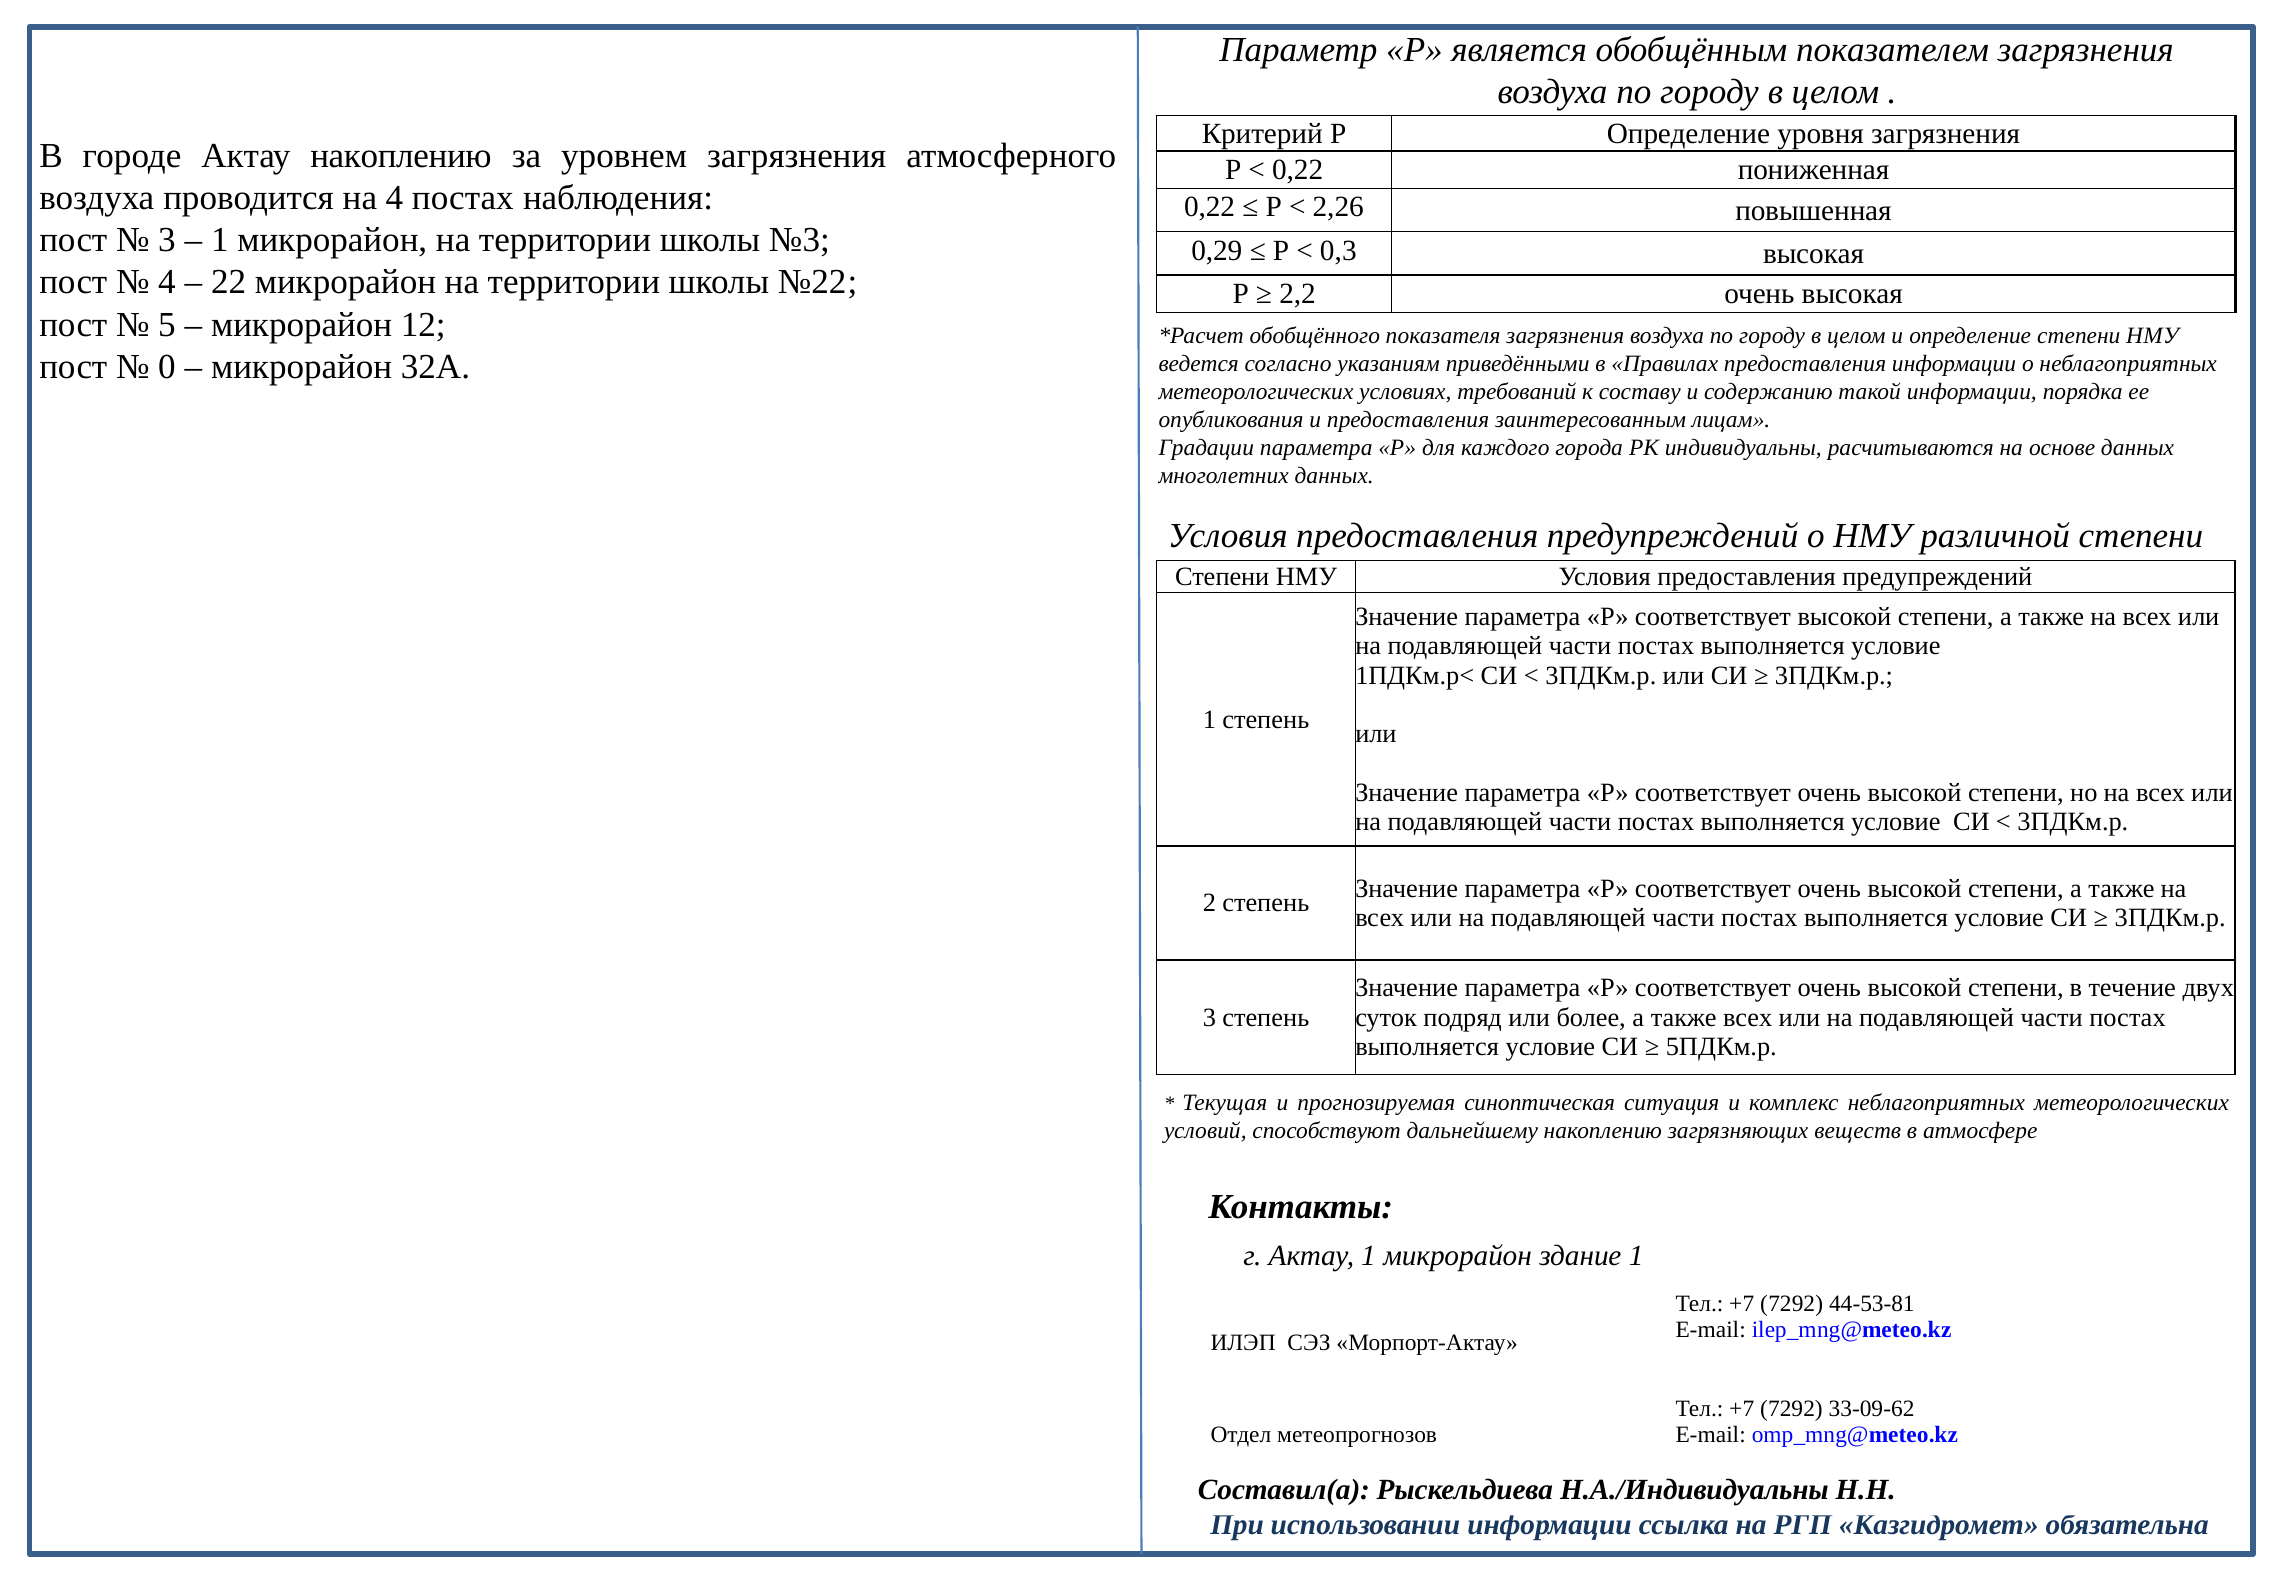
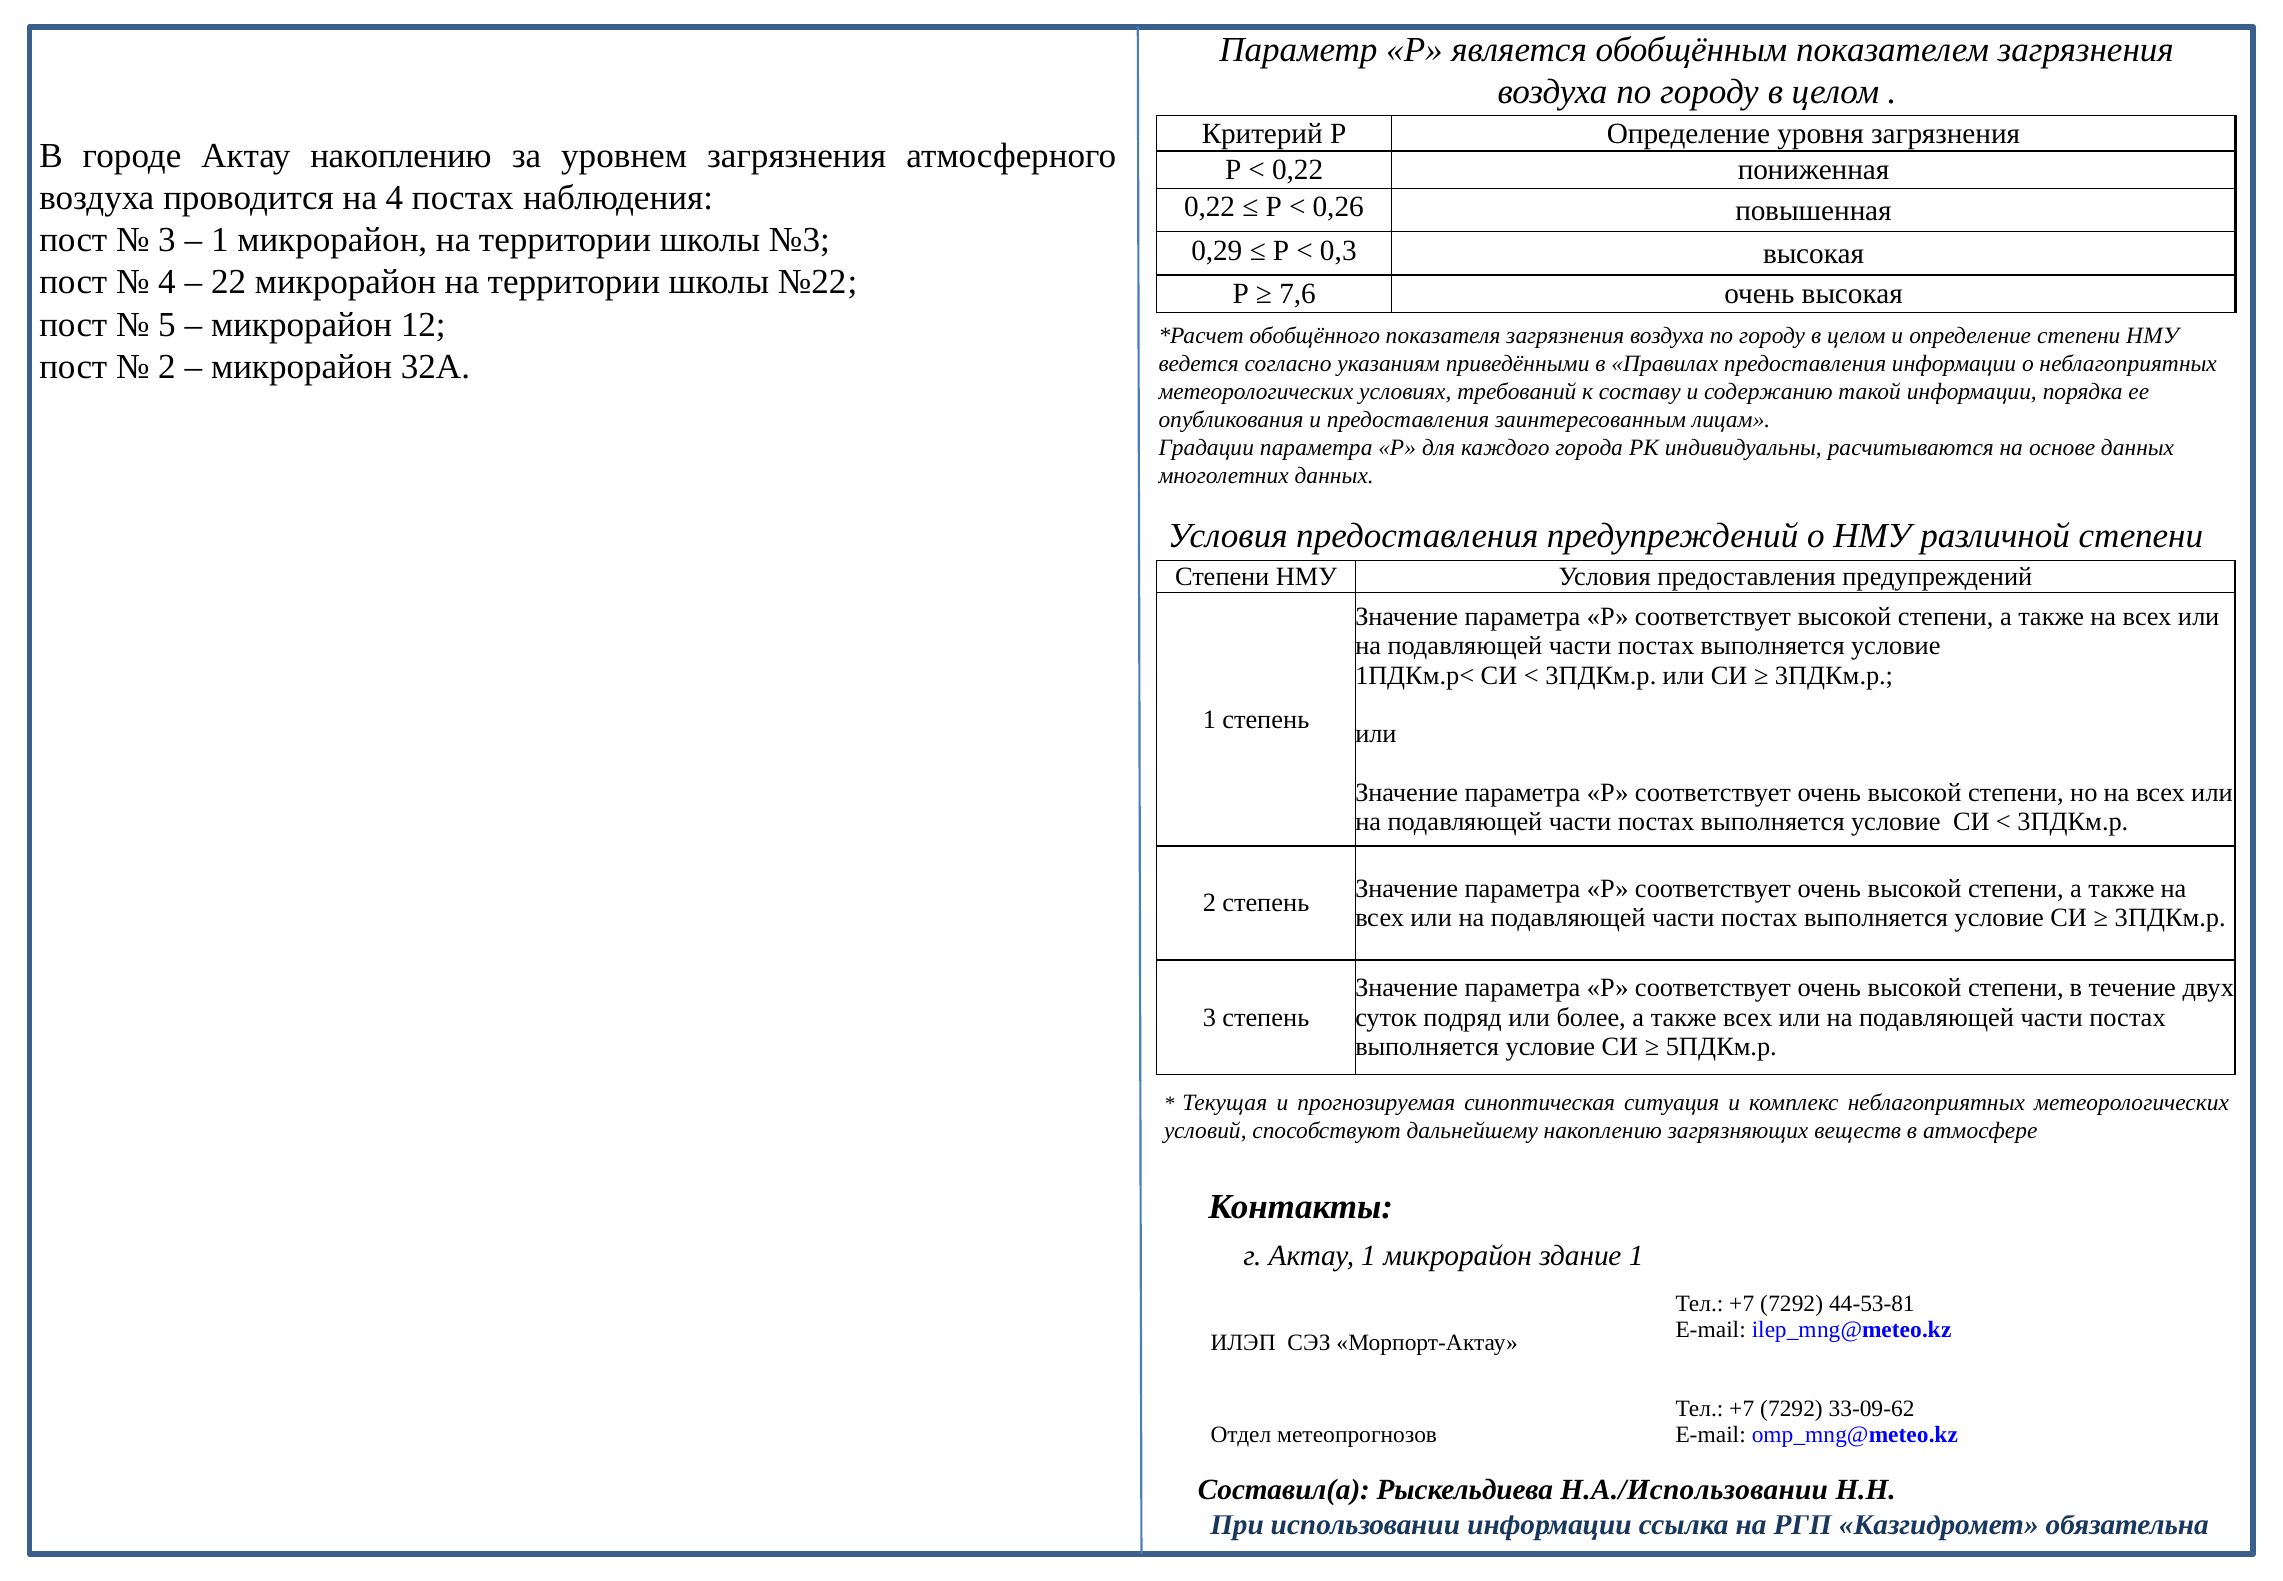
2,26: 2,26 -> 0,26
2,2: 2,2 -> 7,6
0 at (167, 367): 0 -> 2
Н.А./Индивидуальны: Н.А./Индивидуальны -> Н.А./Использовании
